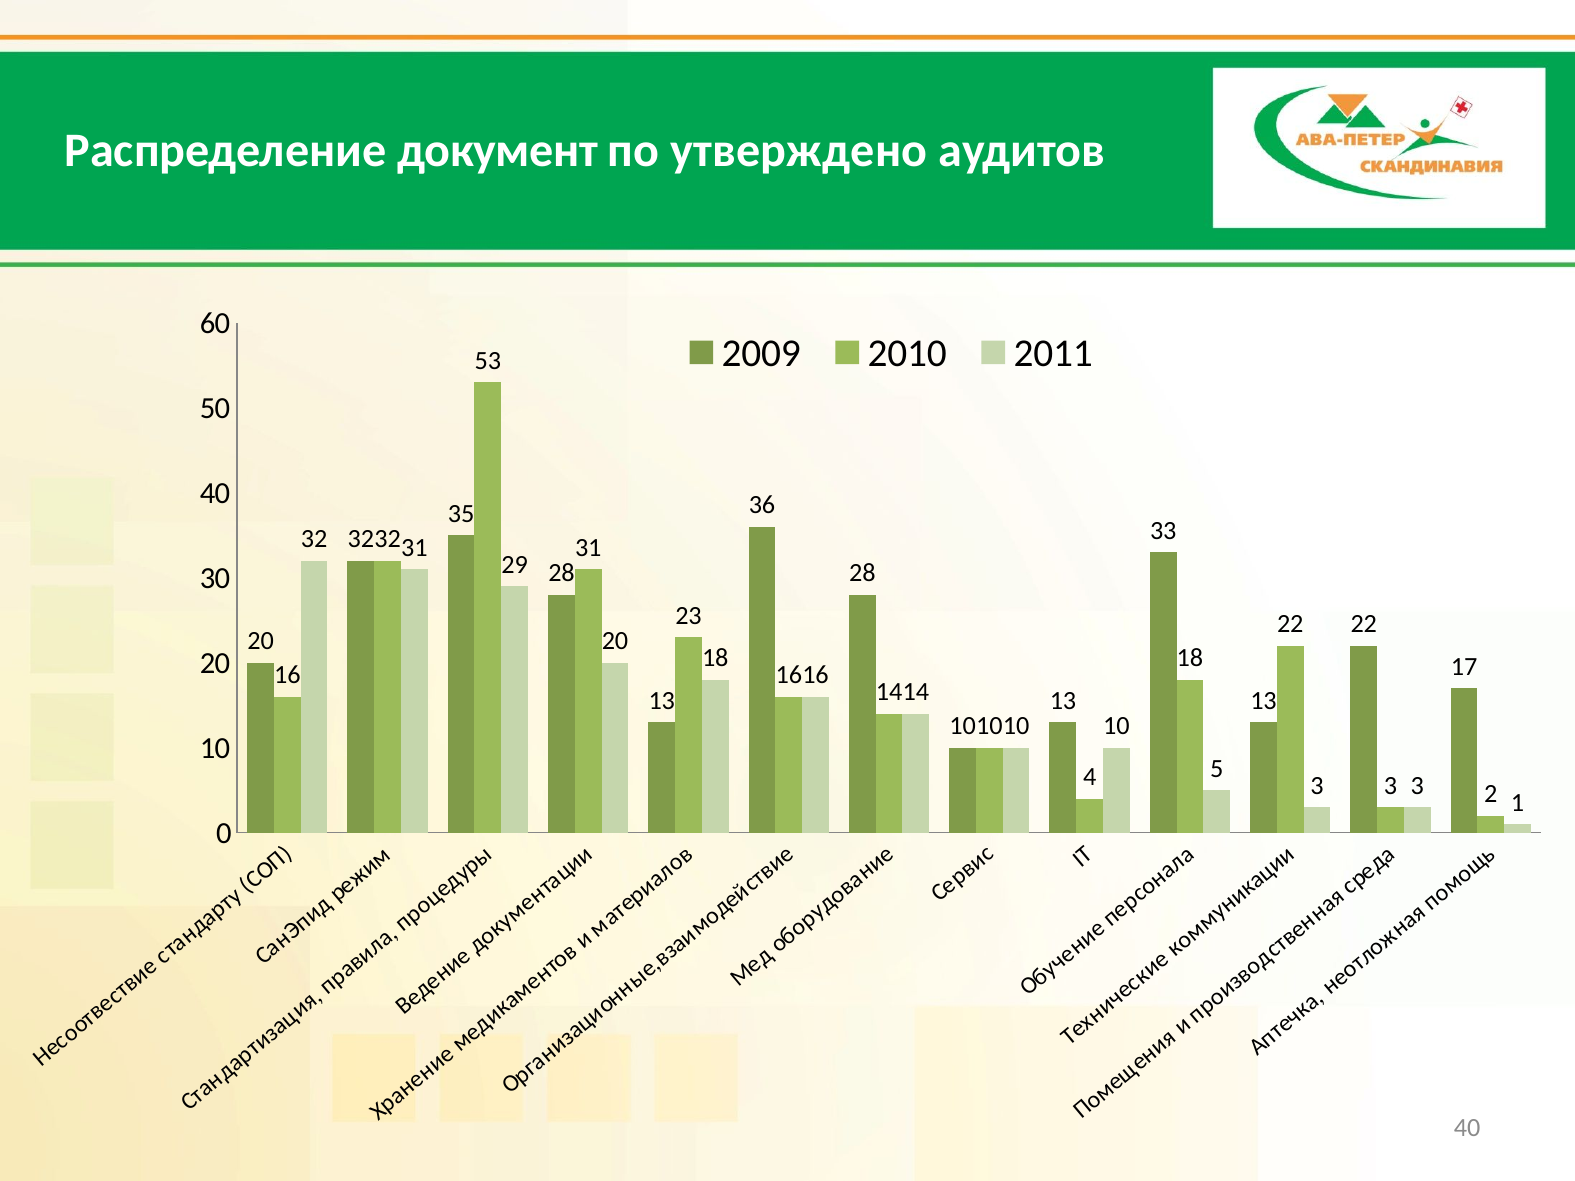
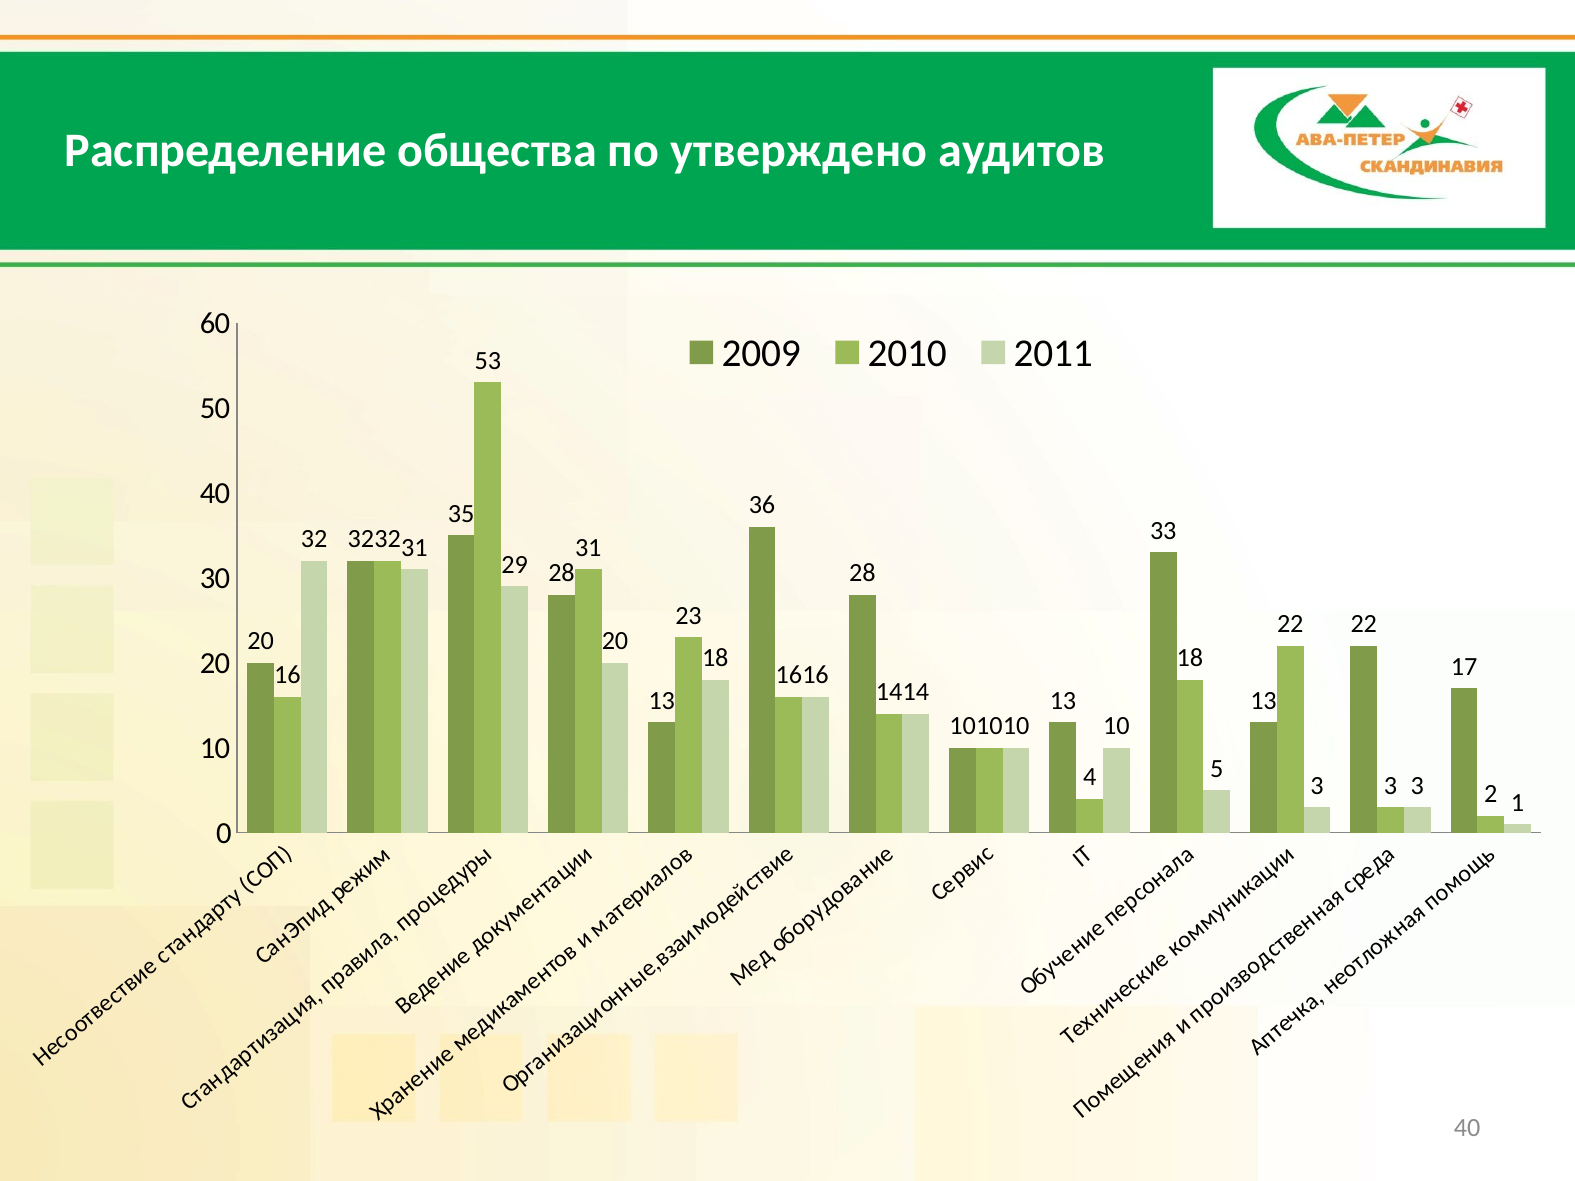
документ: документ -> общества
